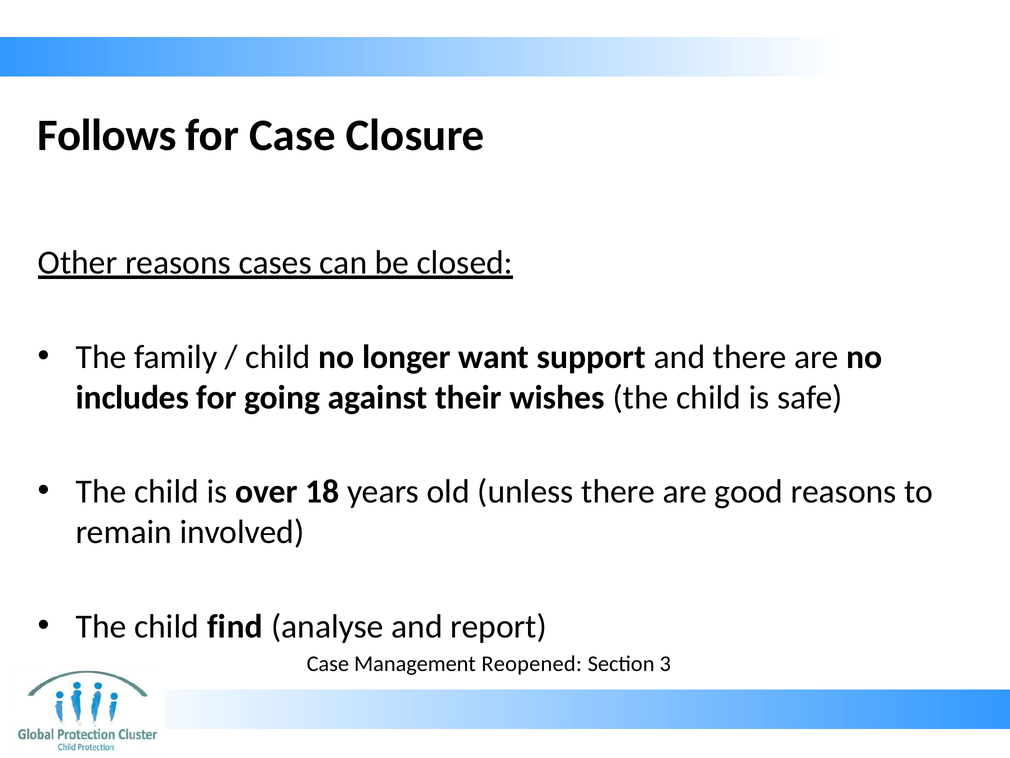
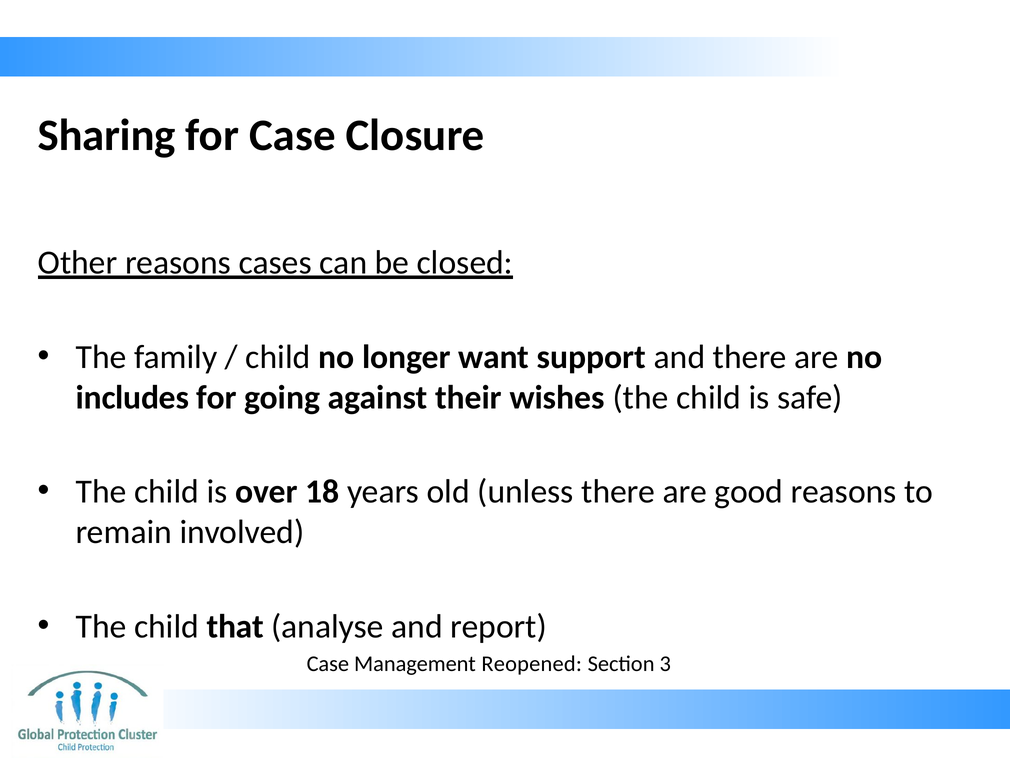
Follows: Follows -> Sharing
find: find -> that
